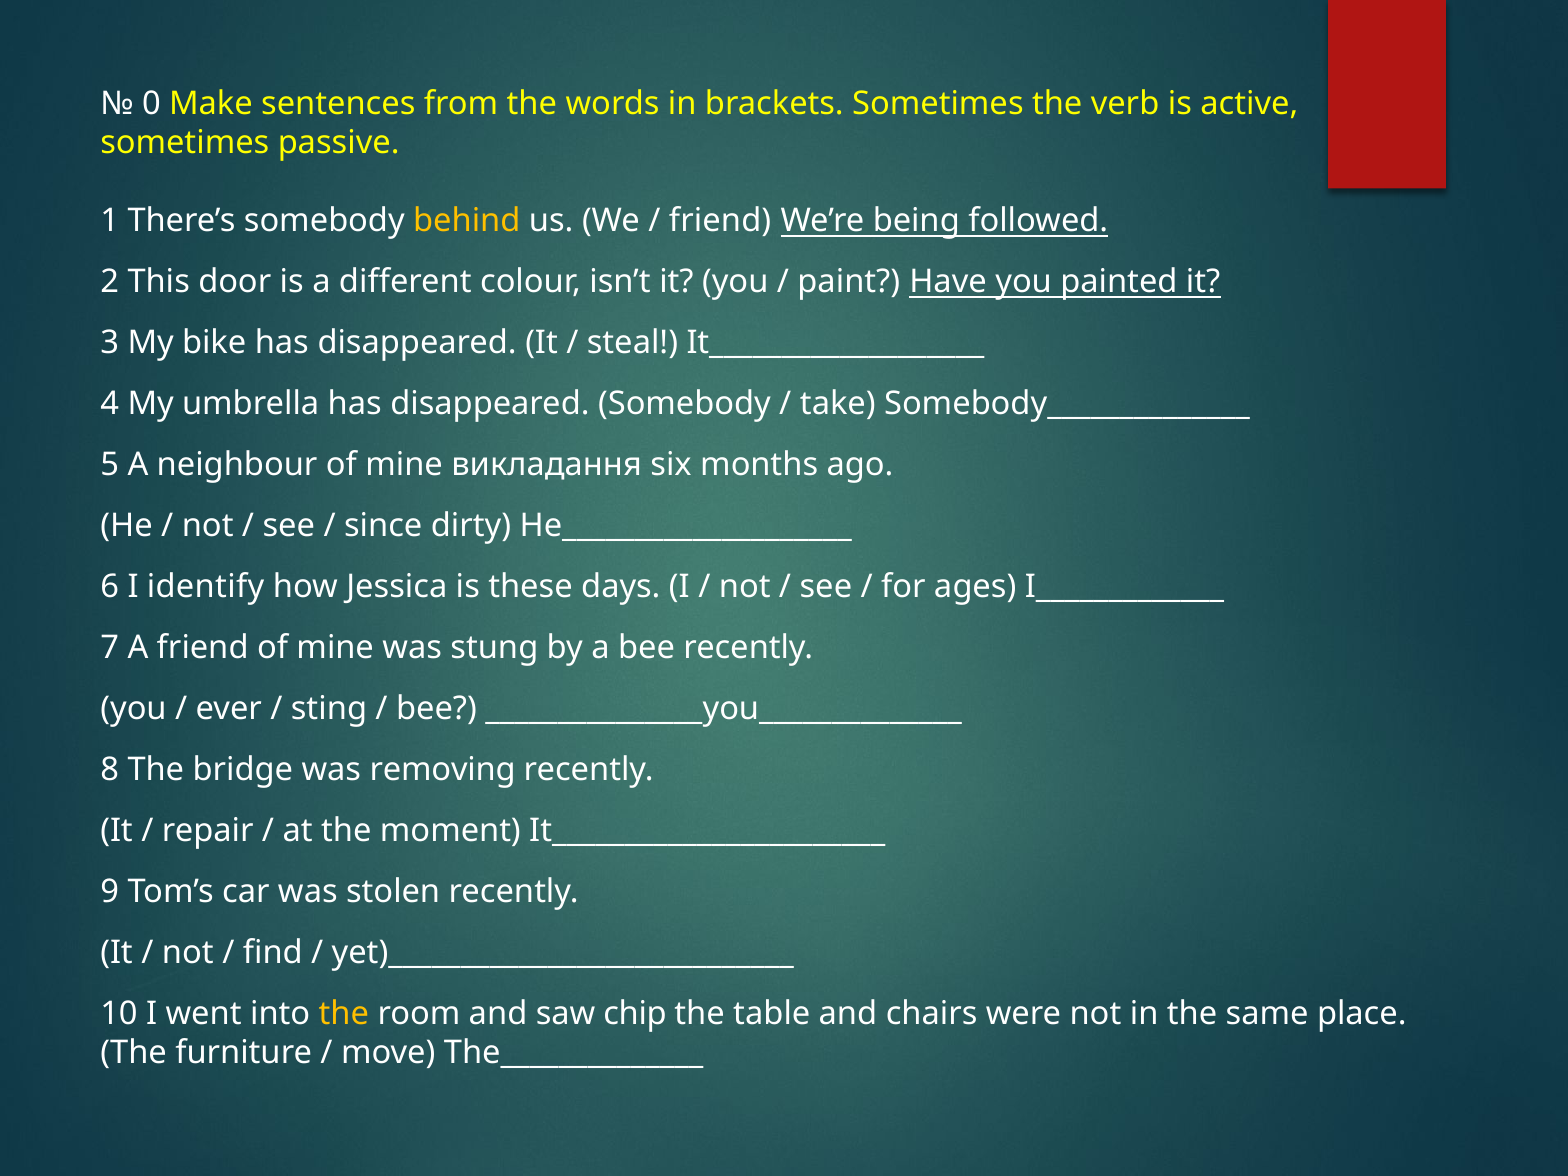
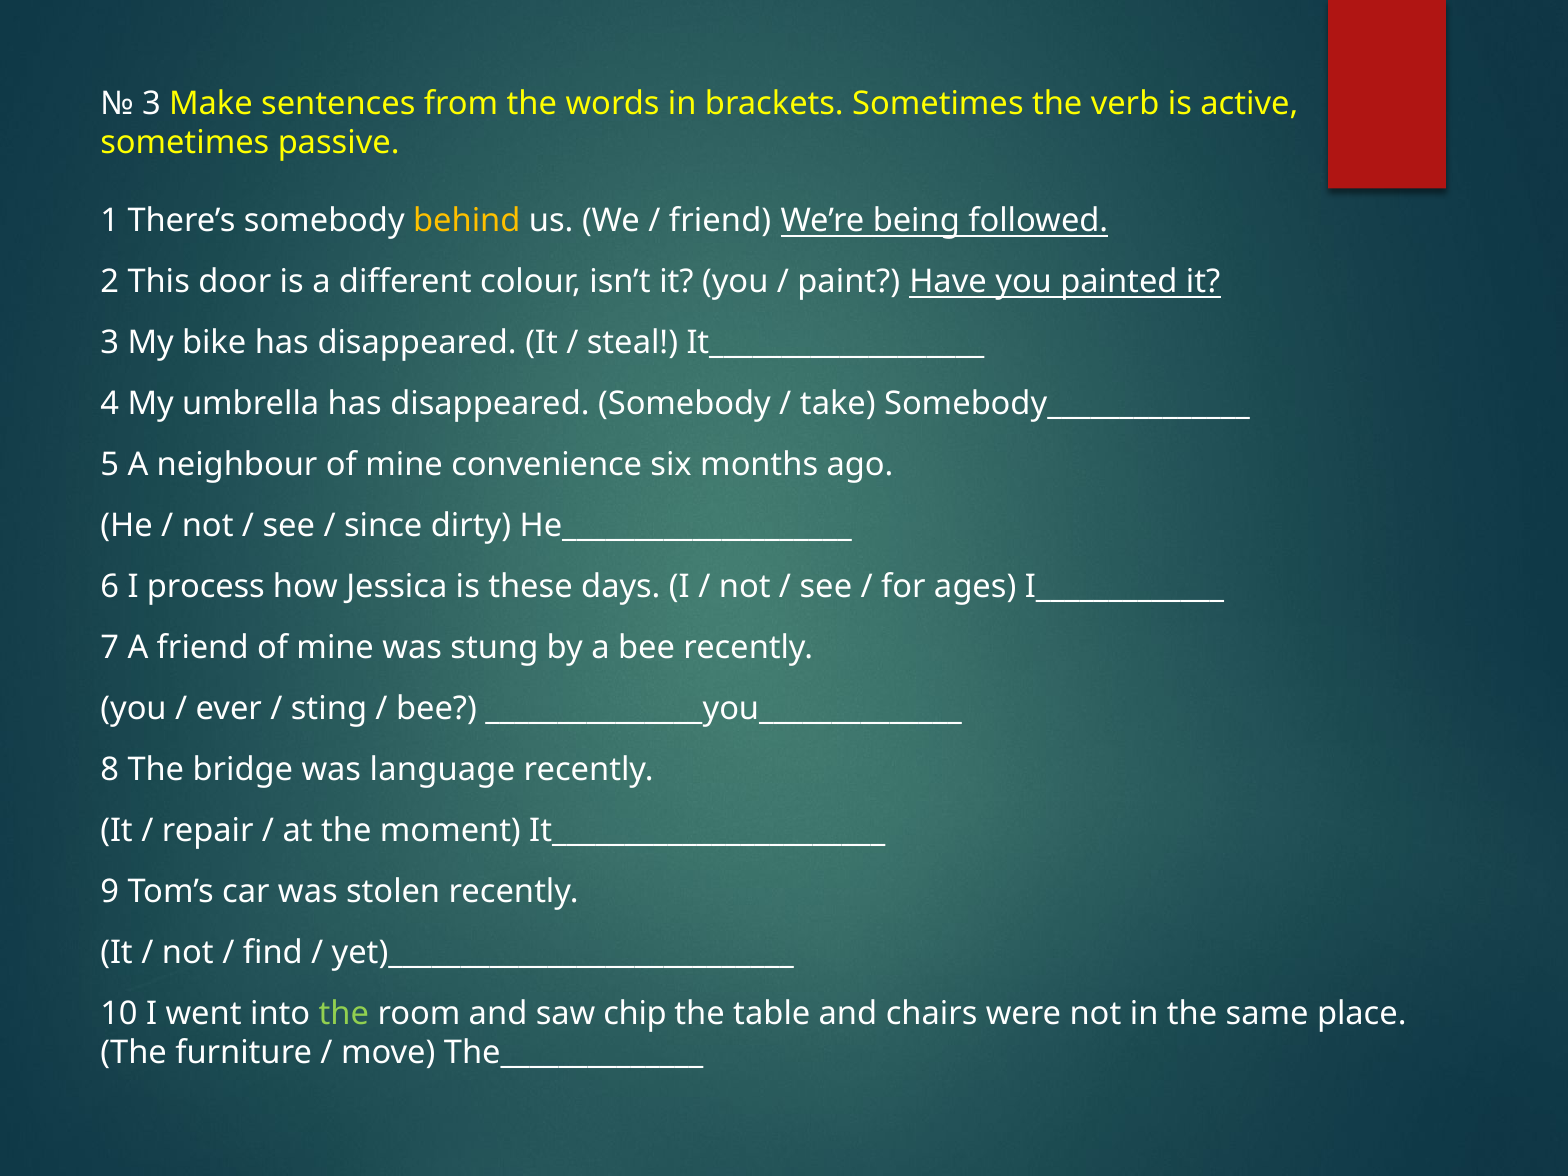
0 at (152, 103): 0 -> 3
викладання: викладання -> convenience
identify: identify -> process
removing: removing -> language
the at (344, 1014) colour: yellow -> light green
